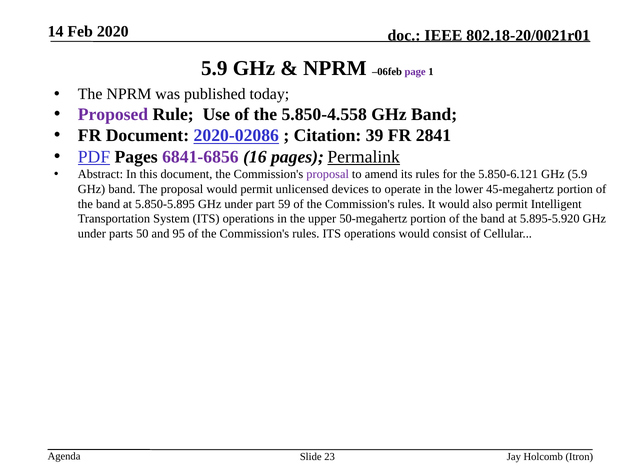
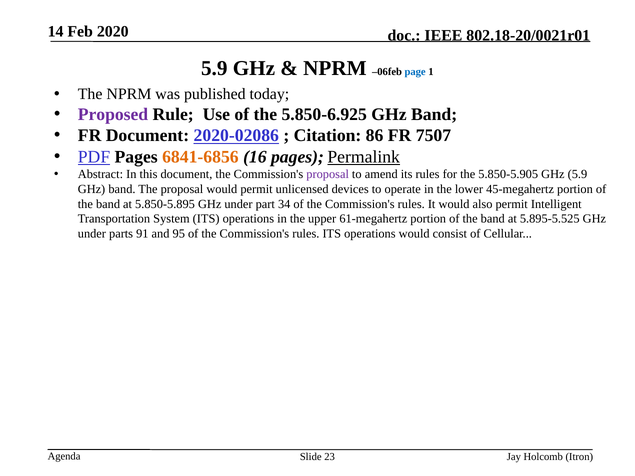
page colour: purple -> blue
5.850-4.558: 5.850-4.558 -> 5.850-6.925
39: 39 -> 86
2841: 2841 -> 7507
6841-6856 colour: purple -> orange
5.850-6.121: 5.850-6.121 -> 5.850-5.905
59: 59 -> 34
50-megahertz: 50-megahertz -> 61-megahertz
5.895-5.920: 5.895-5.920 -> 5.895-5.525
50: 50 -> 91
